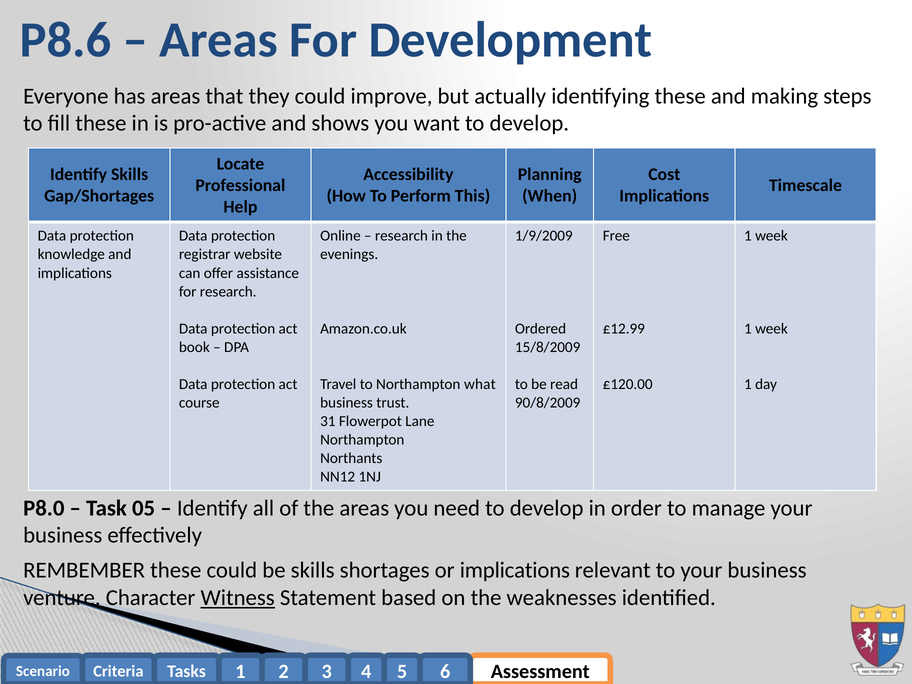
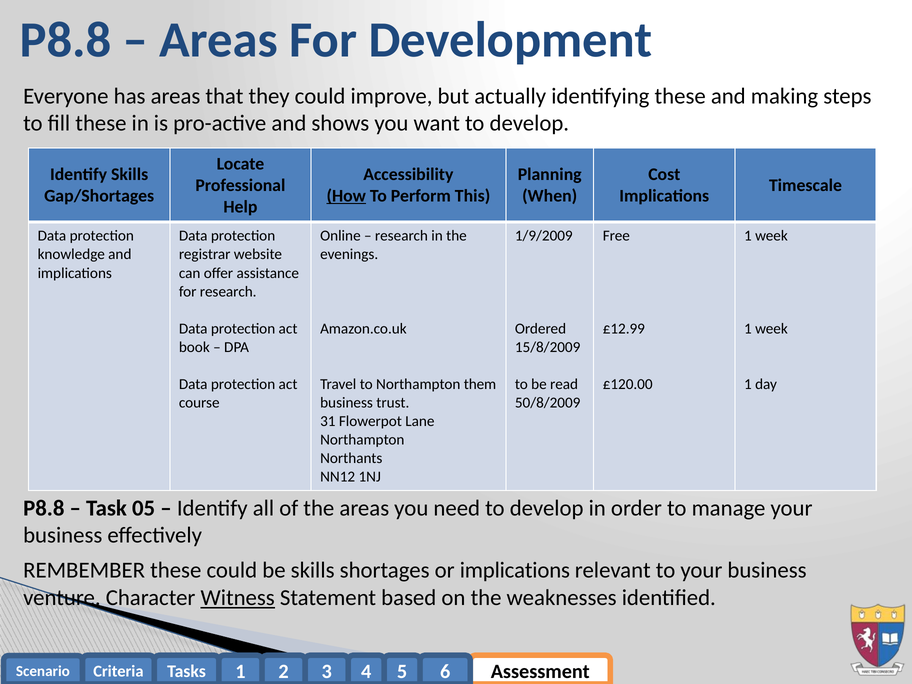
P8.6 at (65, 40): P8.6 -> P8.8
How underline: none -> present
what: what -> them
90/8/2009: 90/8/2009 -> 50/8/2009
P8.0 at (44, 508): P8.0 -> P8.8
